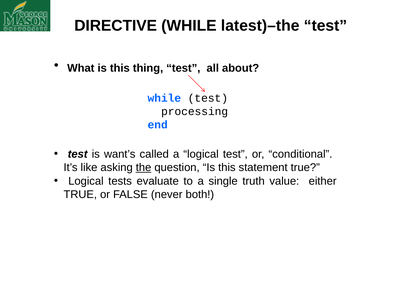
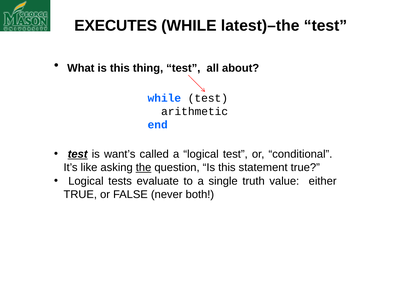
DIRECTIVE: DIRECTIVE -> EXECUTES
processing: processing -> arithmetic
test at (78, 154) underline: none -> present
